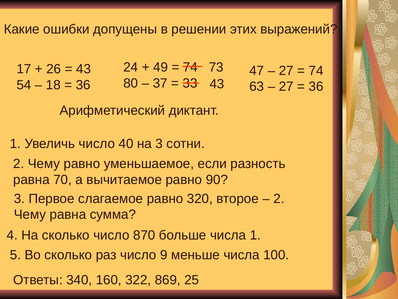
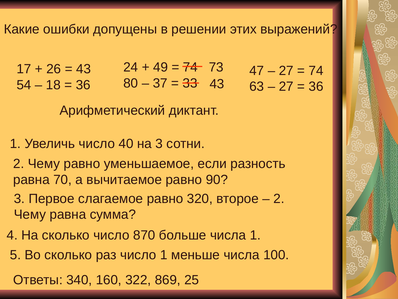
число 9: 9 -> 1
